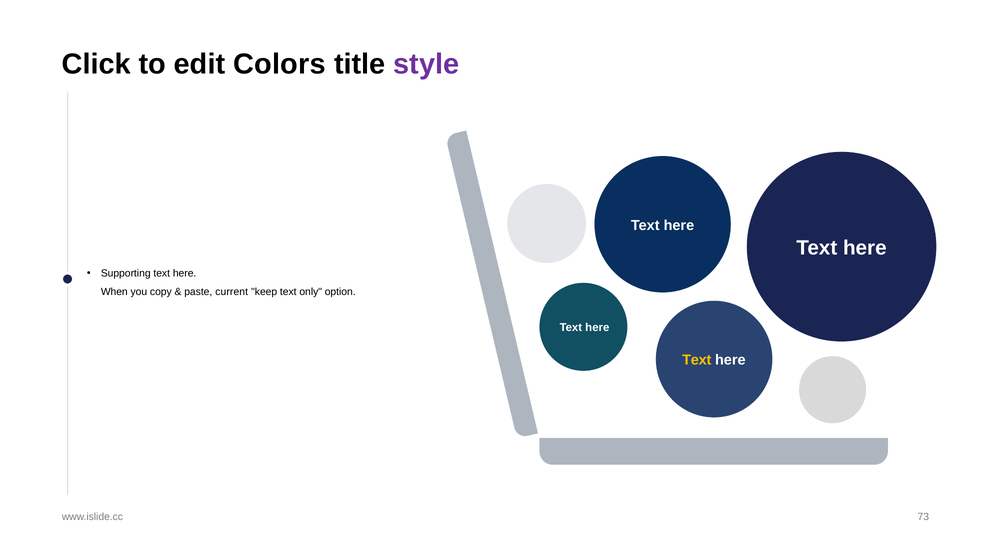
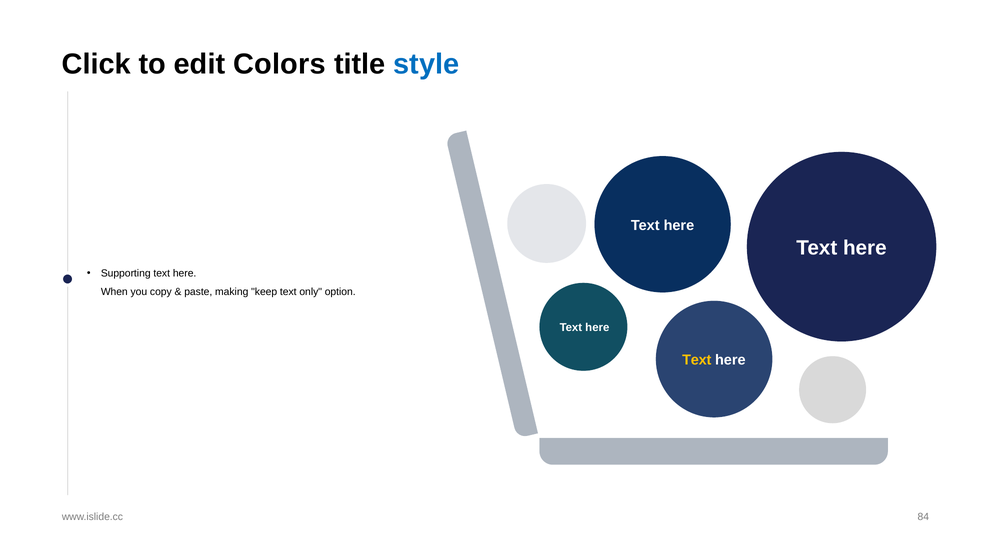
style colour: purple -> blue
current: current -> making
73: 73 -> 84
